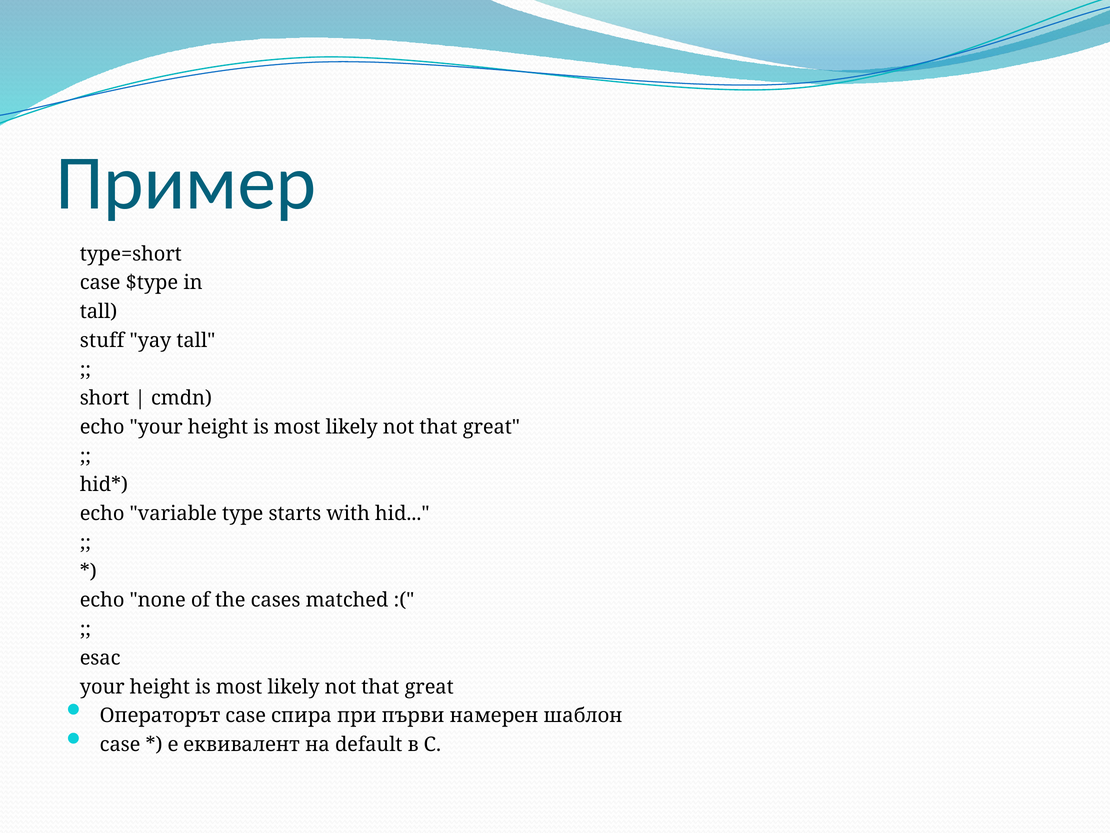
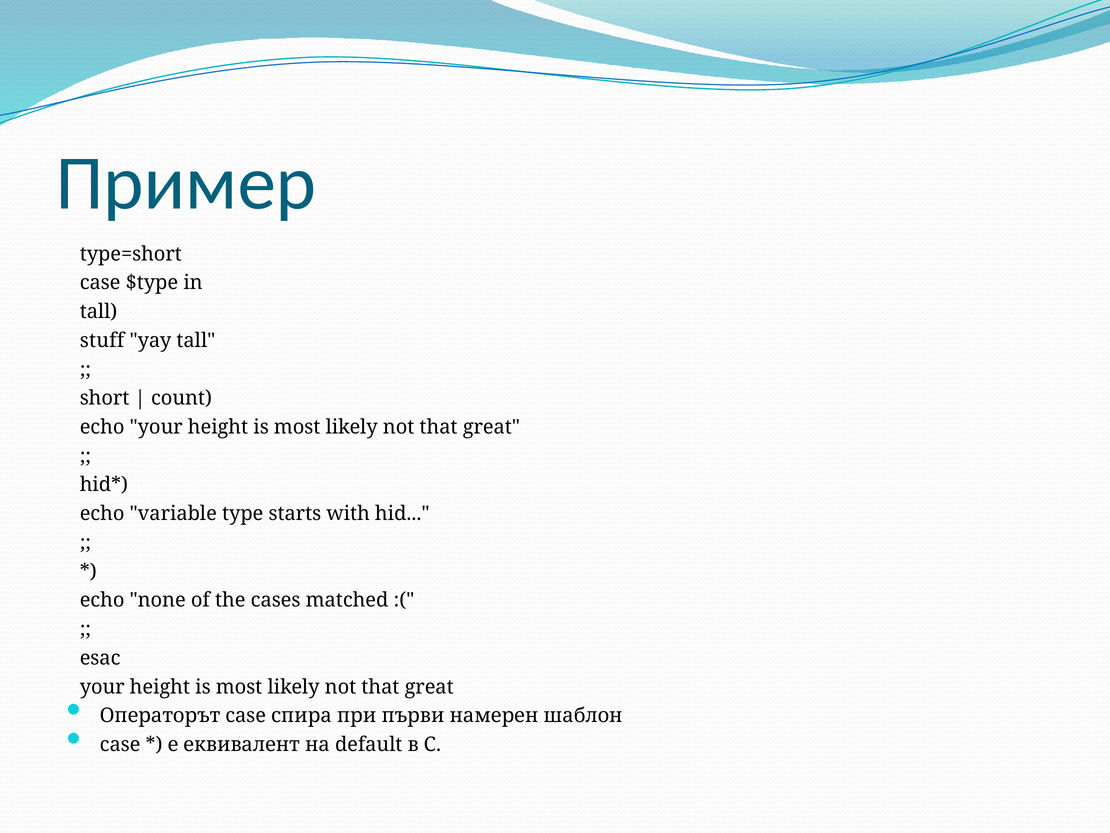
cmdn: cmdn -> count
